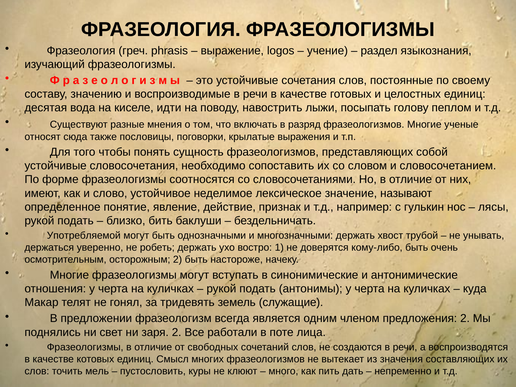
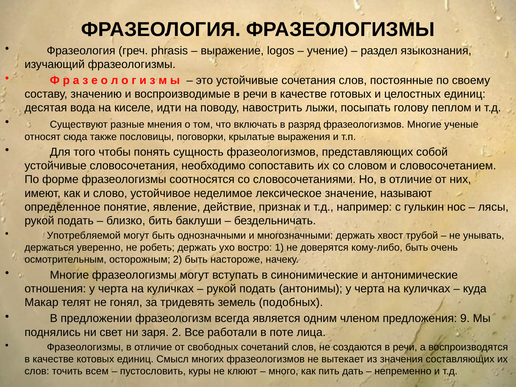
служащие: служащие -> подобных
предложения 2: 2 -> 9
мель: мель -> всем
